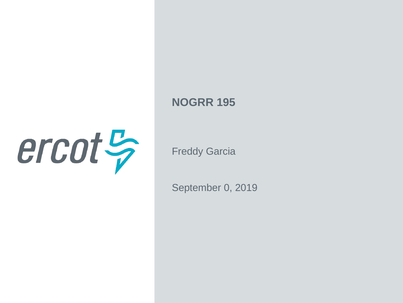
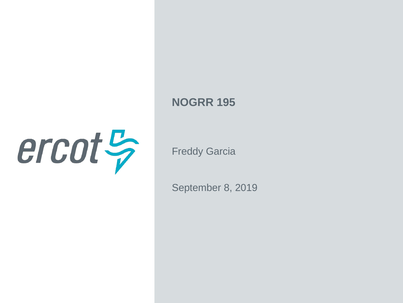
0: 0 -> 8
